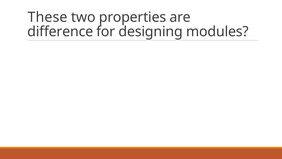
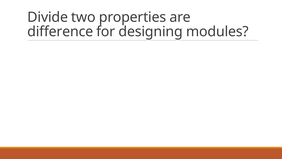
These: These -> Divide
